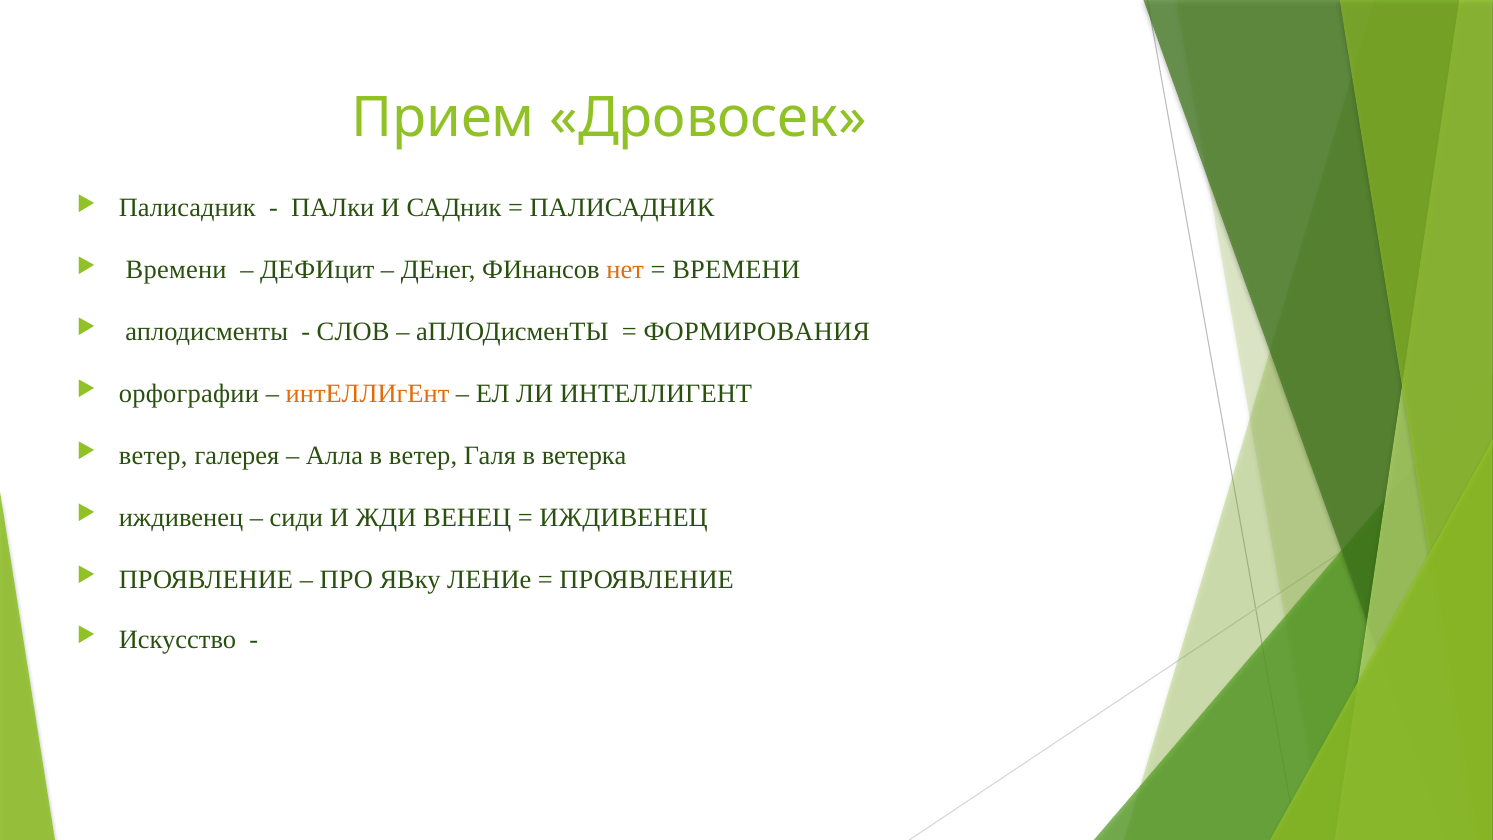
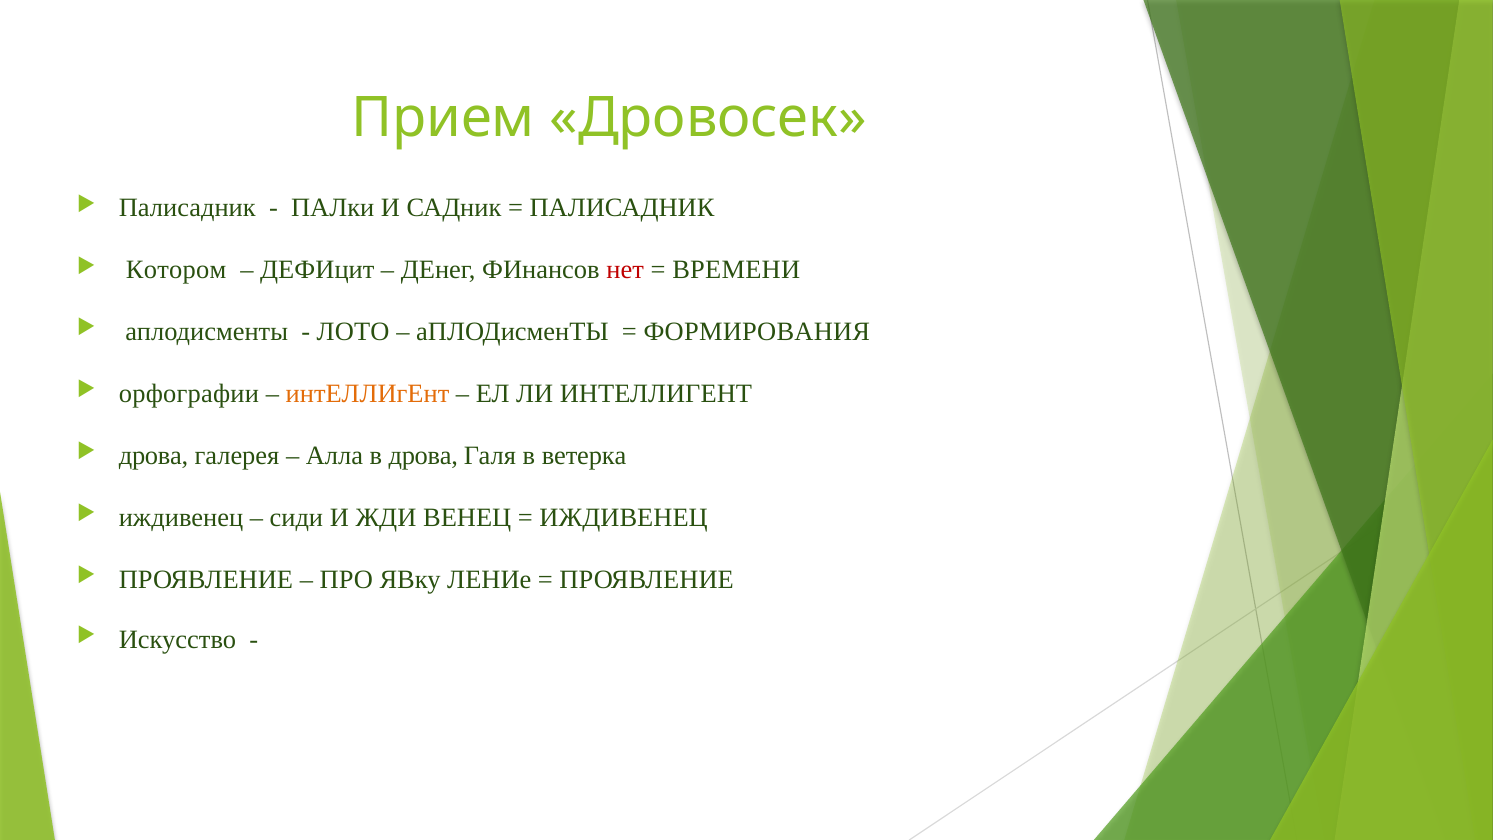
Времени at (176, 270): Времени -> Котором
нет colour: orange -> red
СЛОВ: СЛОВ -> ЛОТО
ветер at (153, 456): ветер -> дрова
в ветер: ветер -> дрова
